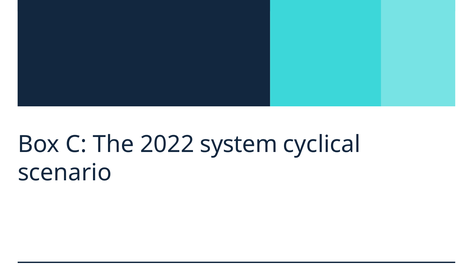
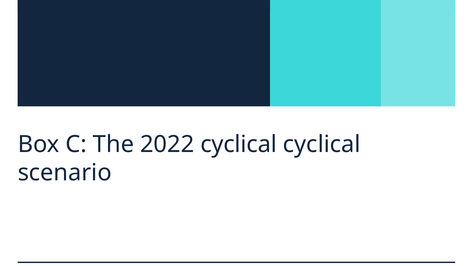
2022 system: system -> cyclical
